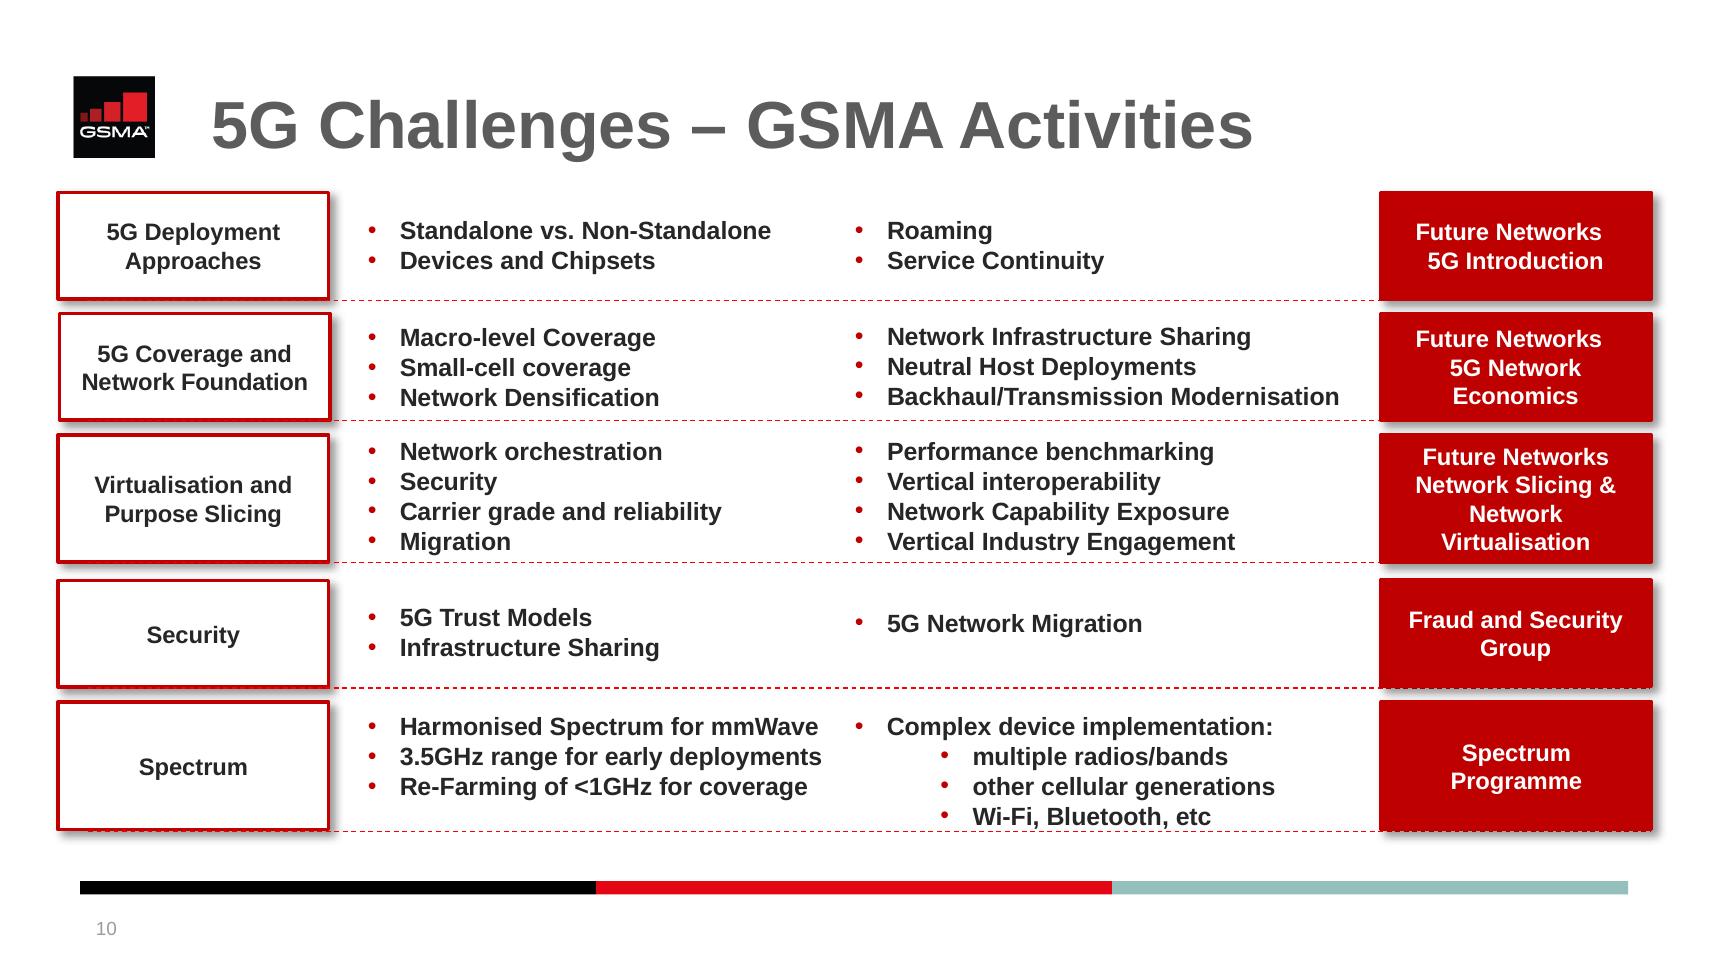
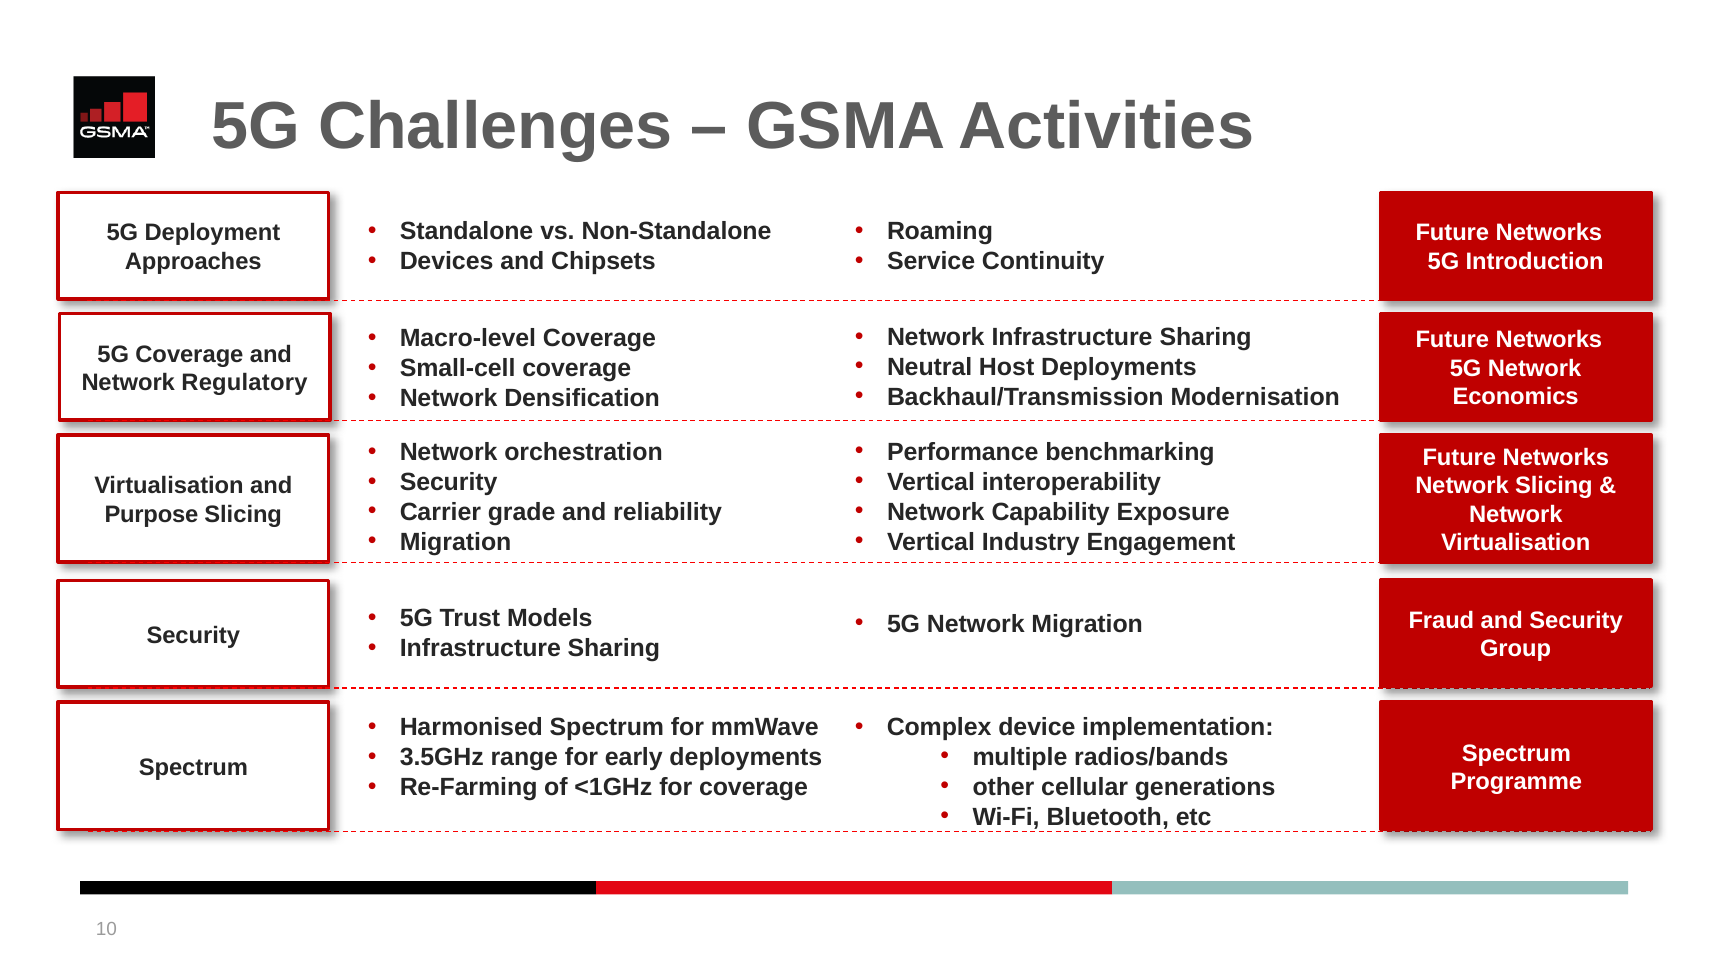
Foundation: Foundation -> Regulatory
